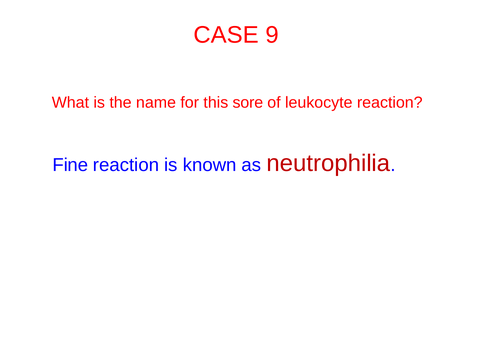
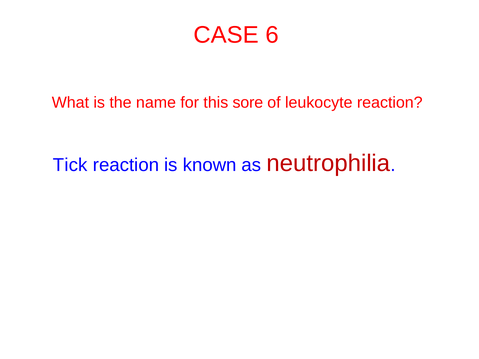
9: 9 -> 6
Fine: Fine -> Tick
